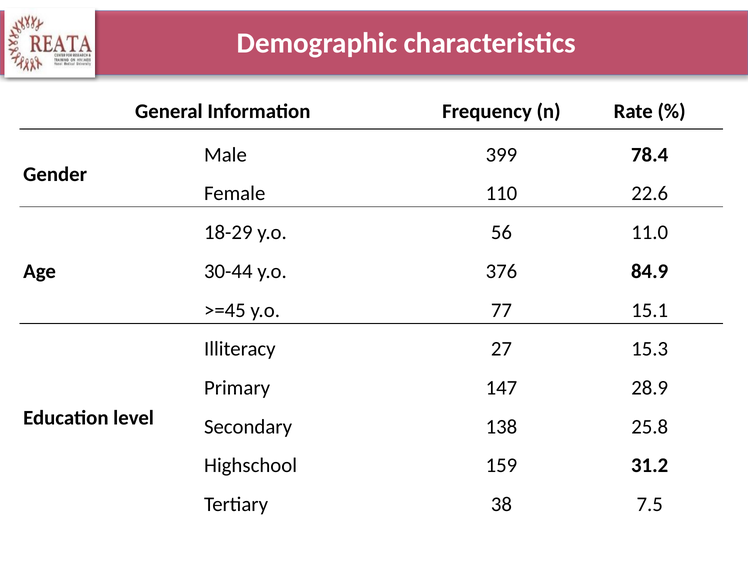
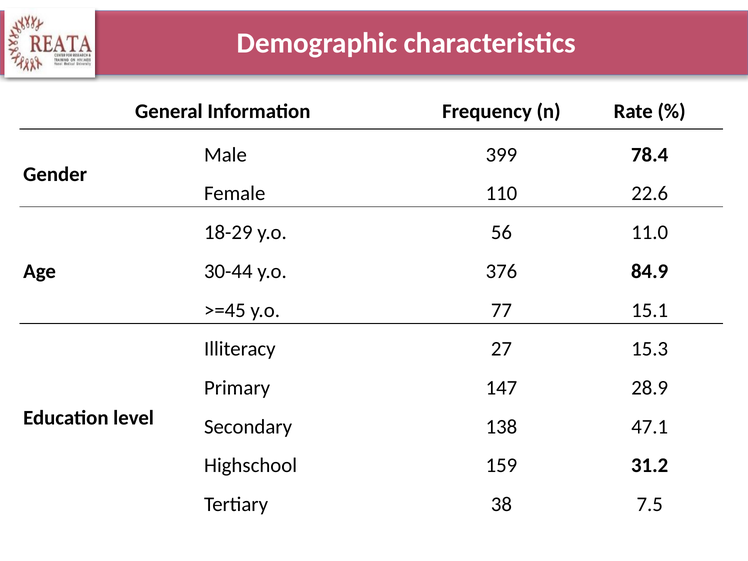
25.8: 25.8 -> 47.1
